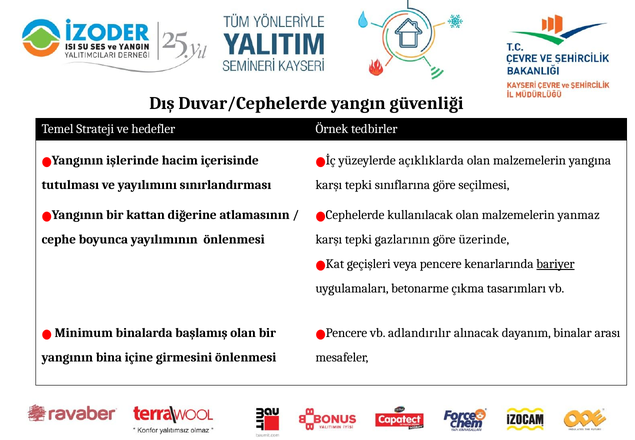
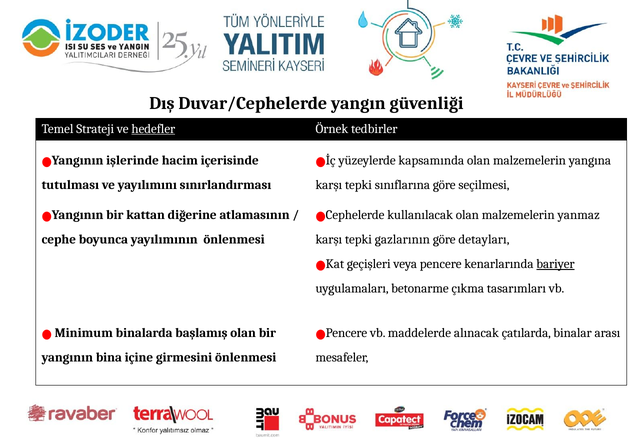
hedefler underline: none -> present
açıklıklarda: açıklıklarda -> kapsamında
üzerinde: üzerinde -> detayları
adlandırılır: adlandırılır -> maddelerde
dayanım: dayanım -> çatılarda
